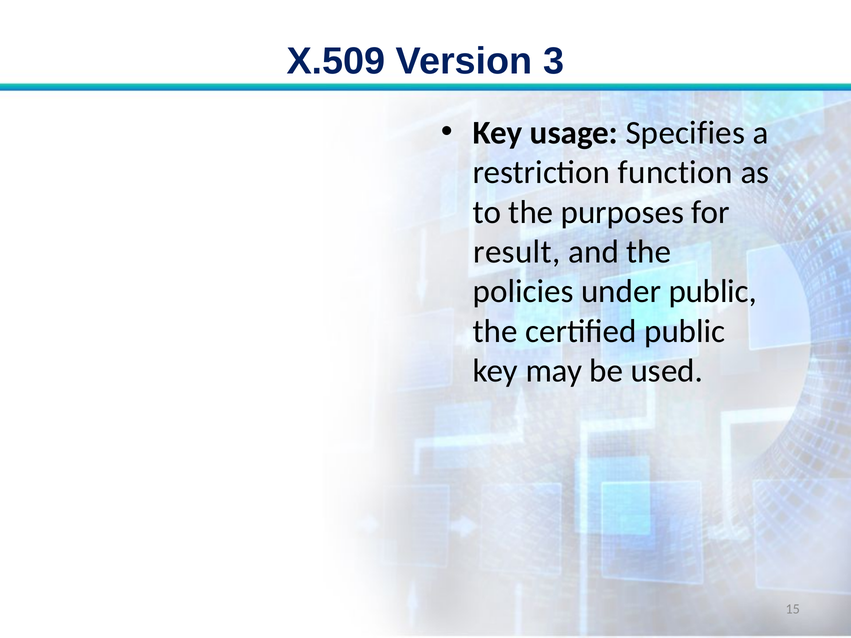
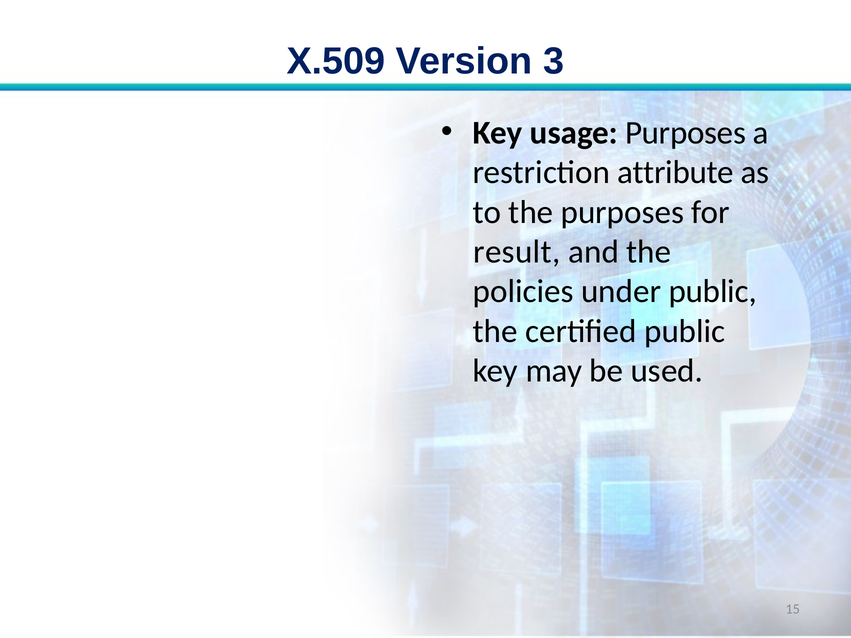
usage Specifies: Specifies -> Purposes
function: function -> attribute
